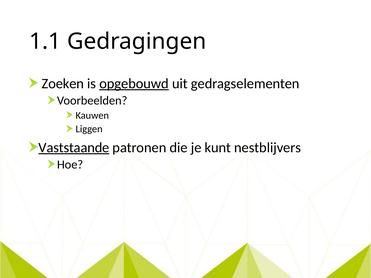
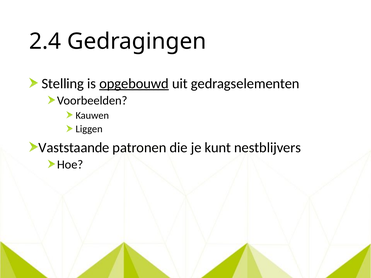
1.1: 1.1 -> 2.4
Zoeken: Zoeken -> Stelling
Vaststaande underline: present -> none
